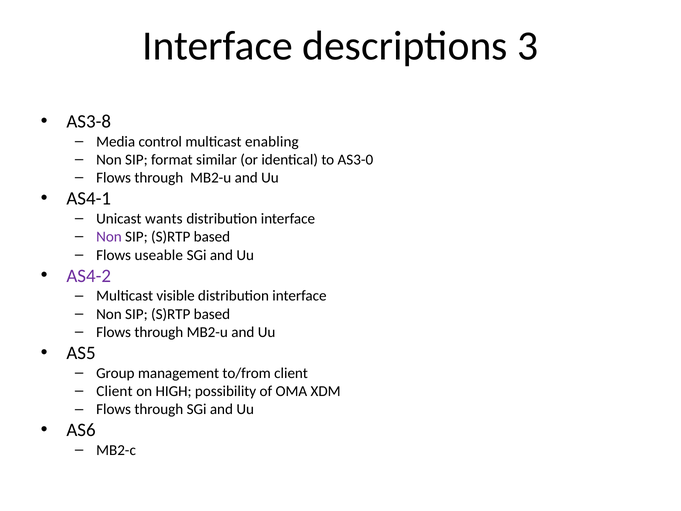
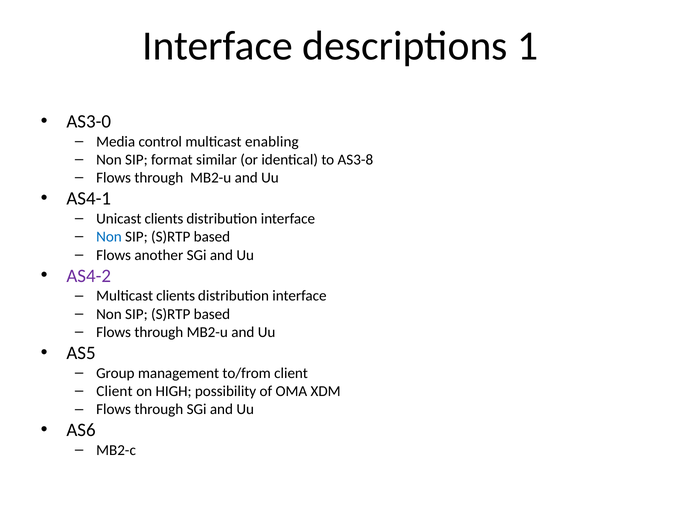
3: 3 -> 1
AS3-8: AS3-8 -> AS3-0
AS3-0: AS3-0 -> AS3-8
Unicast wants: wants -> clients
Non at (109, 237) colour: purple -> blue
useable: useable -> another
Multicast visible: visible -> clients
